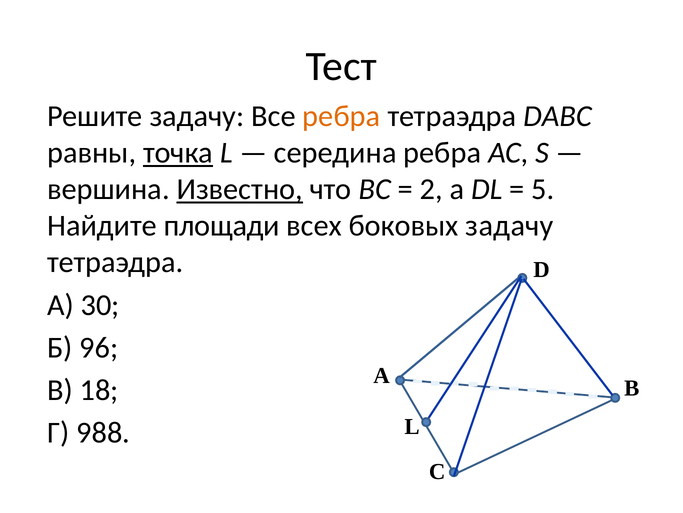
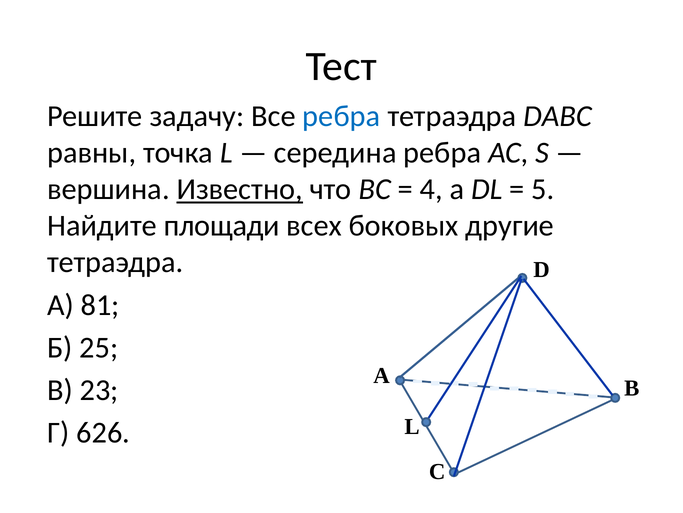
ребра at (341, 116) colour: orange -> blue
точка underline: present -> none
2: 2 -> 4
боковых задачу: задачу -> другие
30: 30 -> 81
96: 96 -> 25
18: 18 -> 23
988: 988 -> 626
